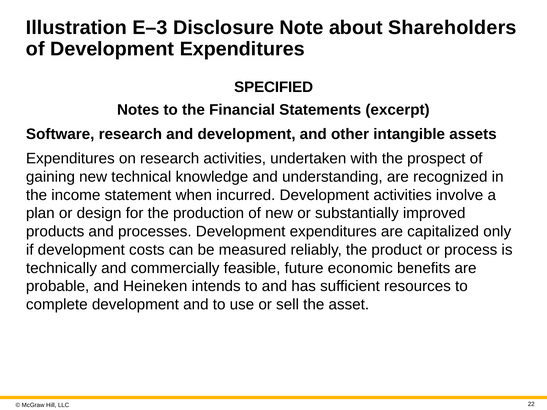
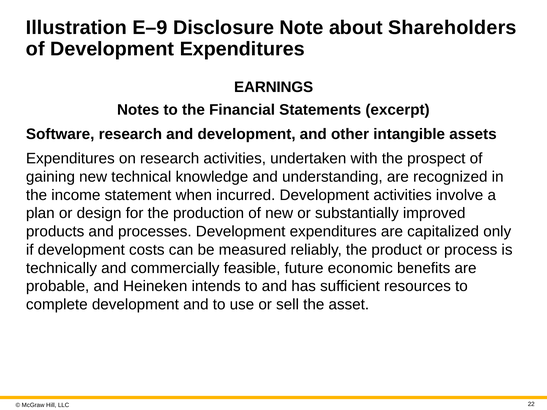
E–3: E–3 -> E–9
SPECIFIED: SPECIFIED -> EARNINGS
